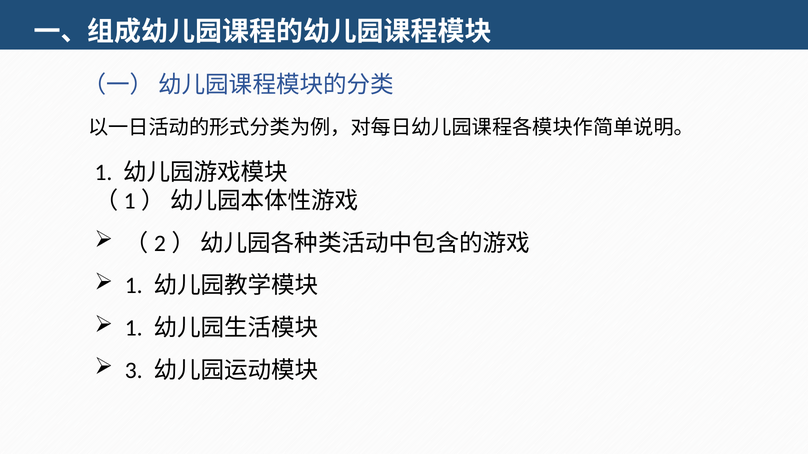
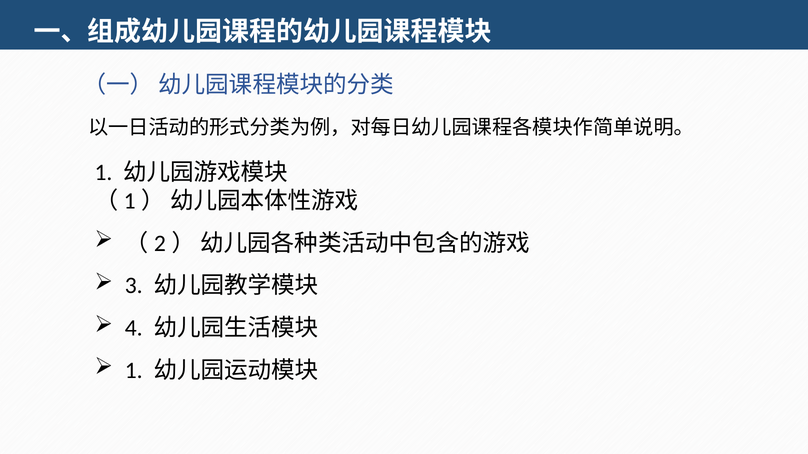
1 at (134, 286): 1 -> 3
1 at (134, 328): 1 -> 4
3 at (134, 371): 3 -> 1
